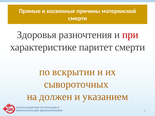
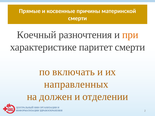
Здоровья: Здоровья -> Коечный
при colour: red -> orange
вскрытии: вскрытии -> включать
сывороточных: сывороточных -> направленных
указанием: указанием -> отделении
